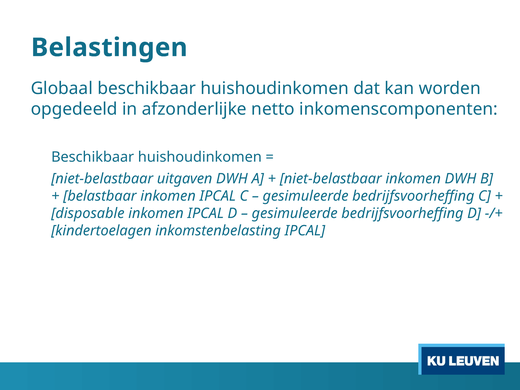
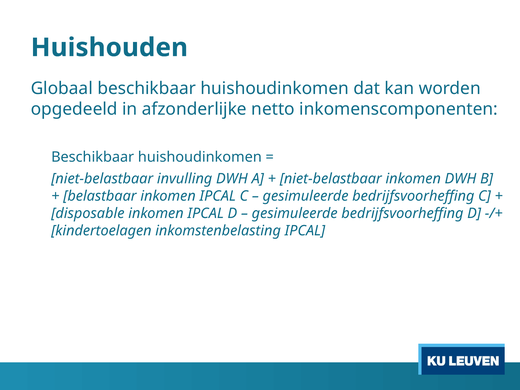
Belastingen: Belastingen -> Huishouden
uitgaven: uitgaven -> invulling
